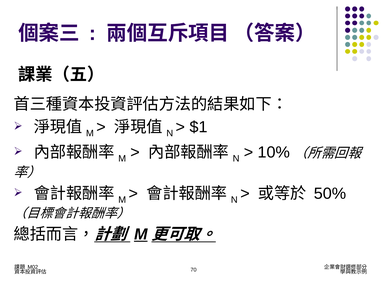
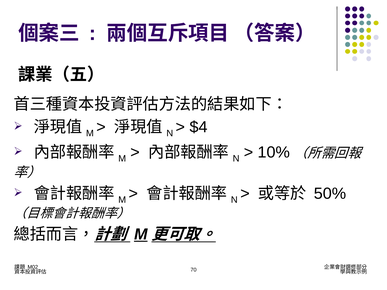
$1: $1 -> $4
